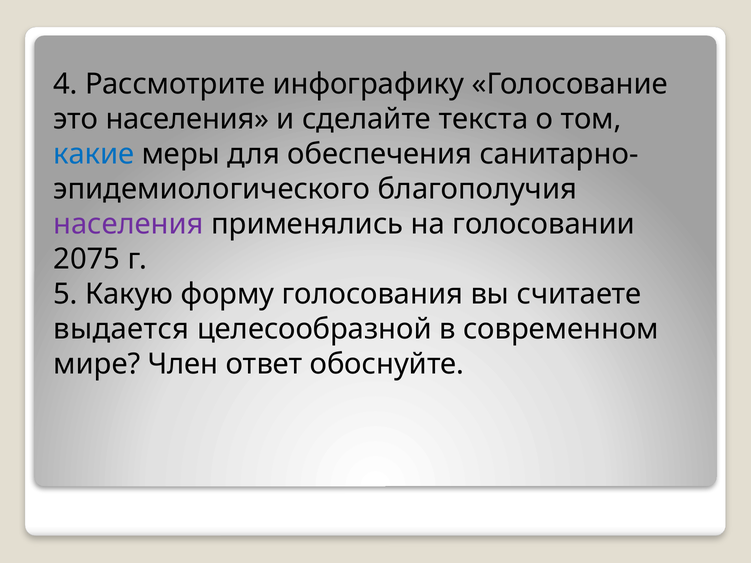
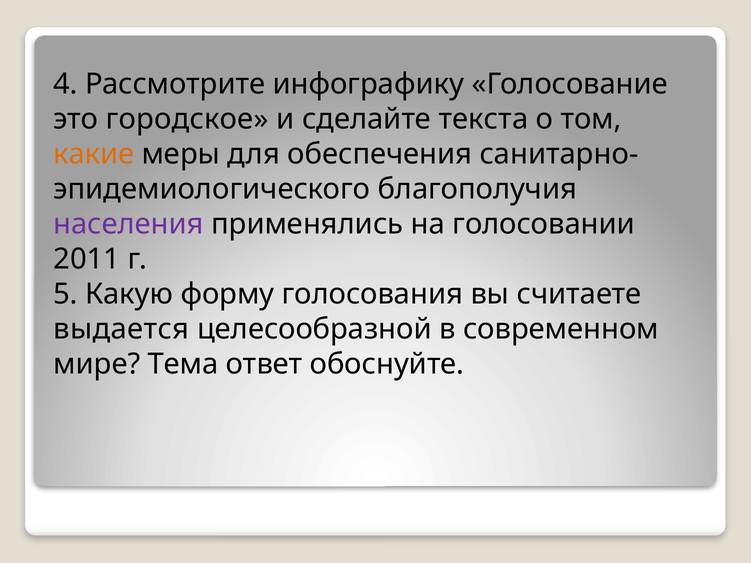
это населения: населения -> городское
какие colour: blue -> orange
2075: 2075 -> 2011
Член: Член -> Тема
